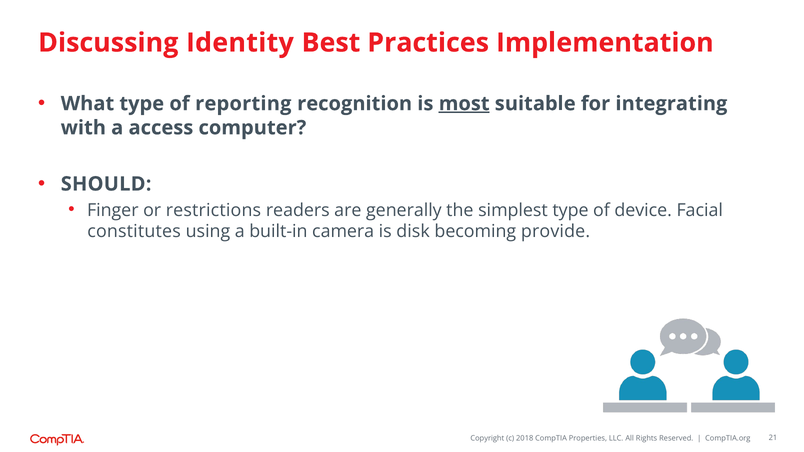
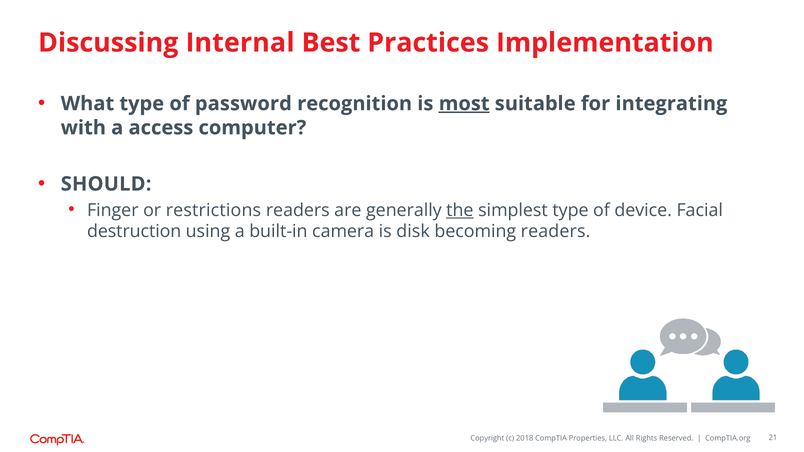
Identity: Identity -> Internal
reporting: reporting -> password
the underline: none -> present
constitutes: constitutes -> destruction
becoming provide: provide -> readers
